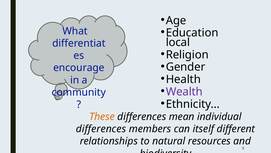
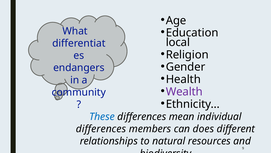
encourage: encourage -> endangers
These colour: orange -> blue
itself: itself -> does
